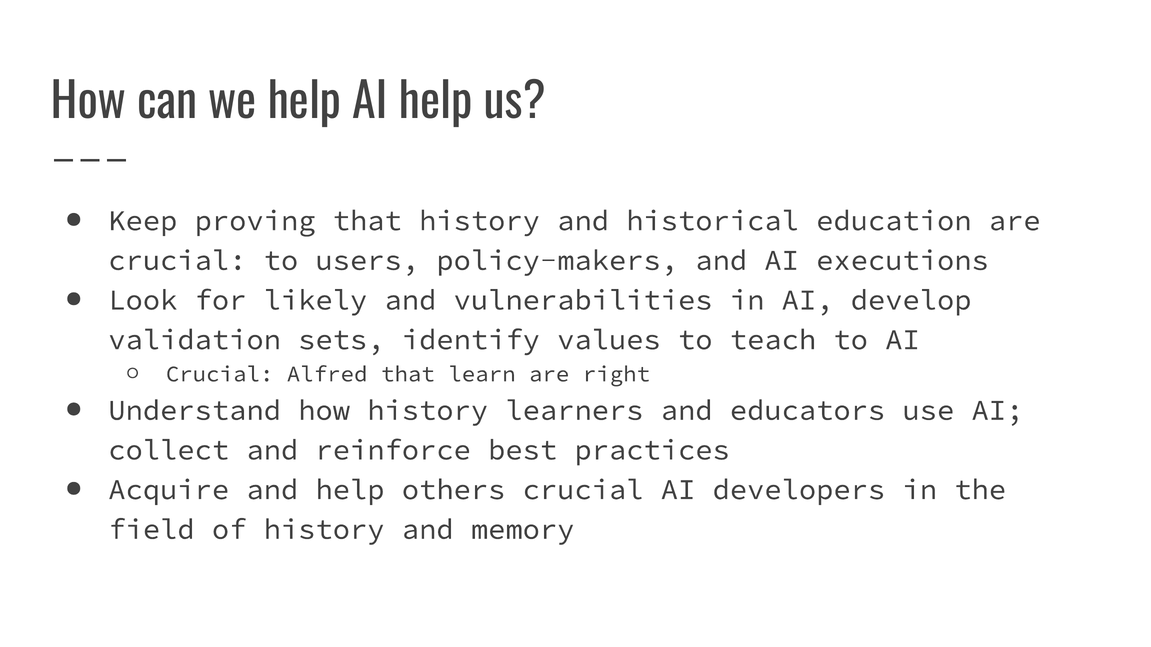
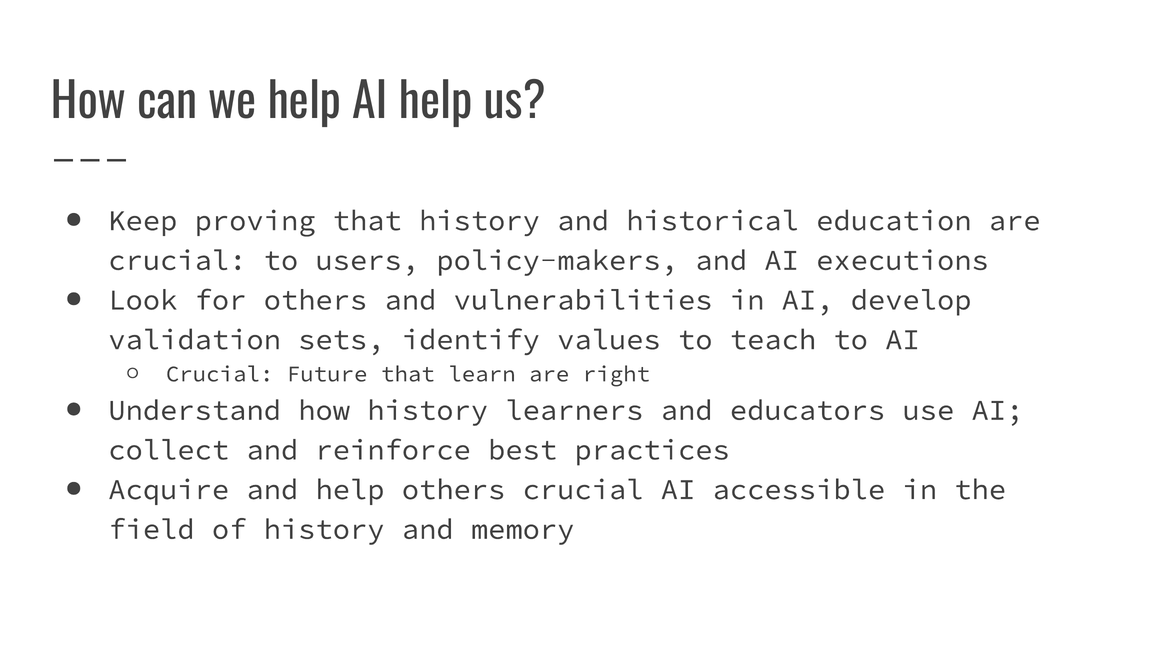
for likely: likely -> others
Alfred: Alfred -> Future
developers: developers -> accessible
